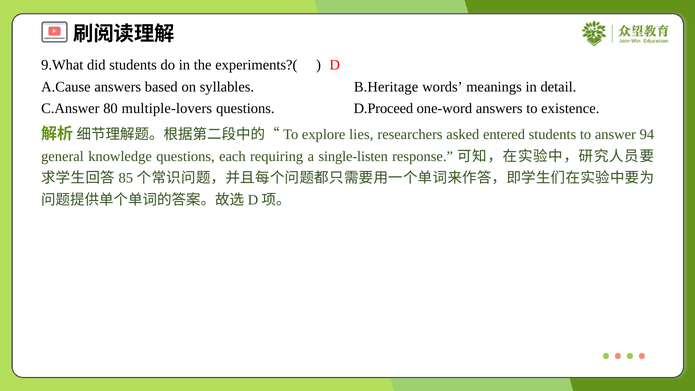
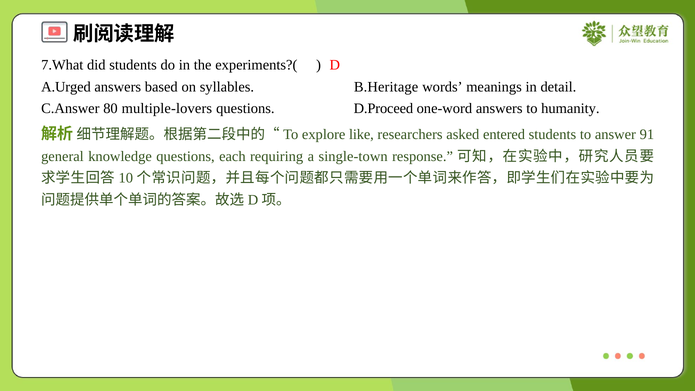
9.What: 9.What -> 7.What
A.Cause: A.Cause -> A.Urged
existence: existence -> humanity
lies: lies -> like
94: 94 -> 91
single-listen: single-listen -> single-town
85: 85 -> 10
